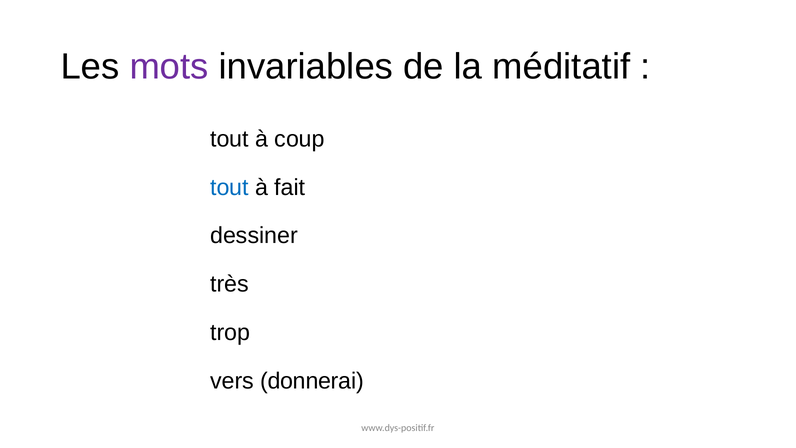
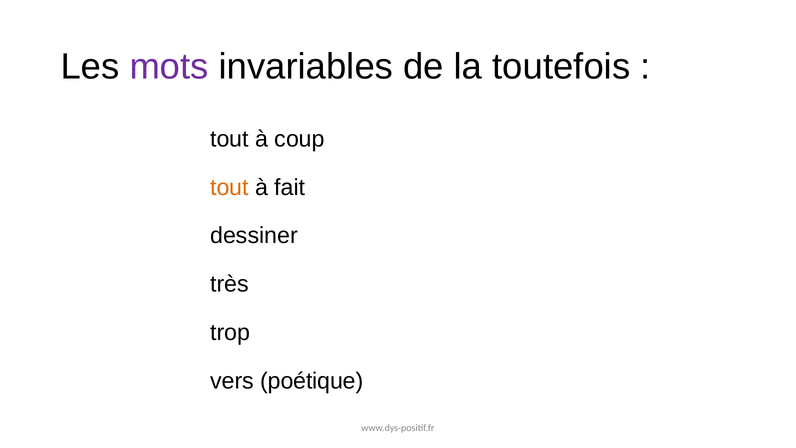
méditatif: méditatif -> toutefois
tout at (230, 187) colour: blue -> orange
donnerai: donnerai -> poétique
